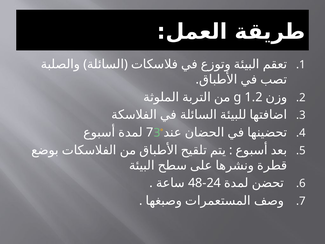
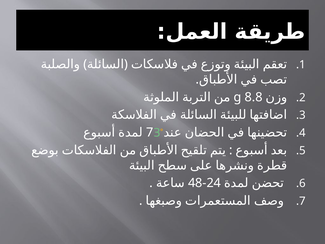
1.2: 1.2 -> 8.8
